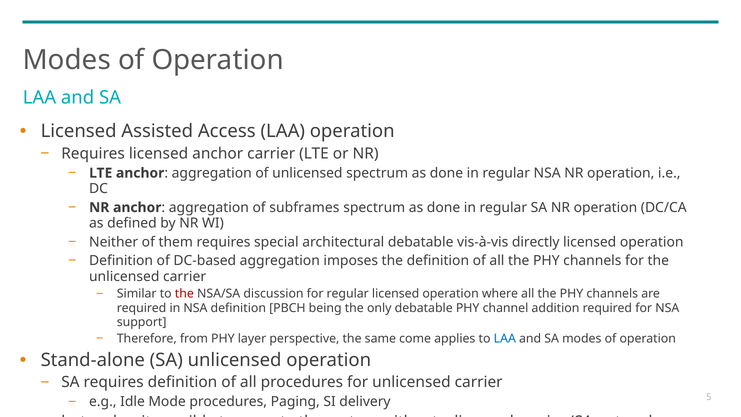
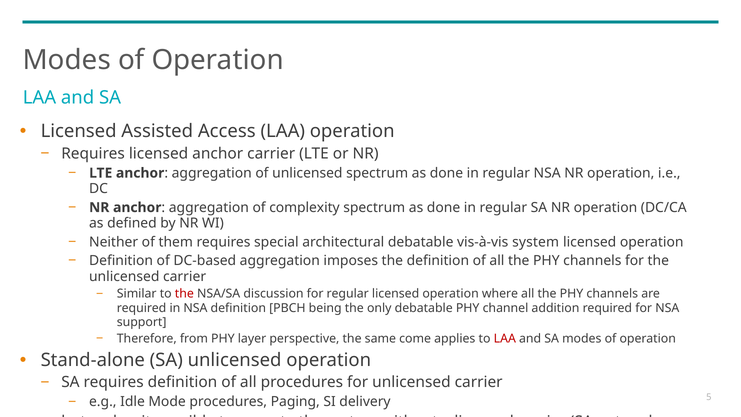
subframes: subframes -> complexity
vis-à-vis directly: directly -> system
LAA at (505, 338) colour: blue -> red
